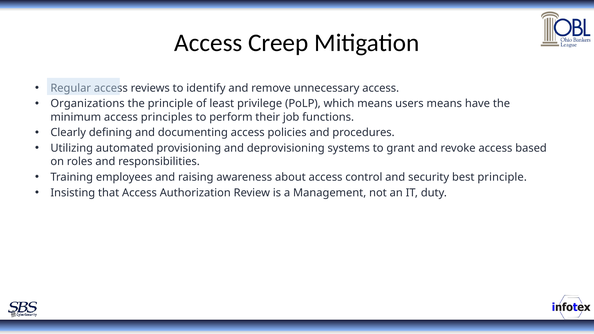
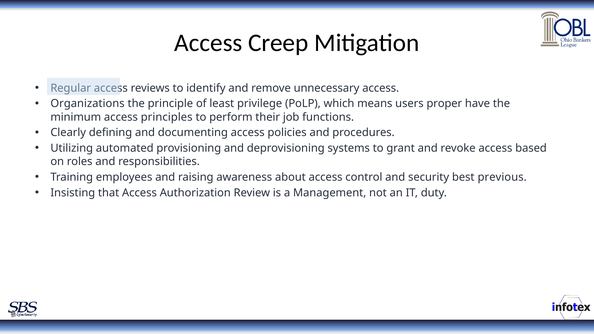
users means: means -> proper
best principle: principle -> previous
